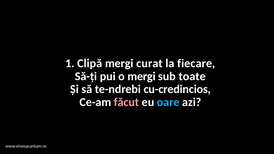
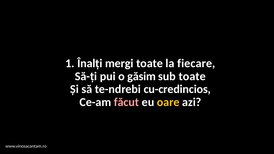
Clipă: Clipă -> Înalți
mergi curat: curat -> toate
o mergi: mergi -> găsim
oare colour: light blue -> yellow
